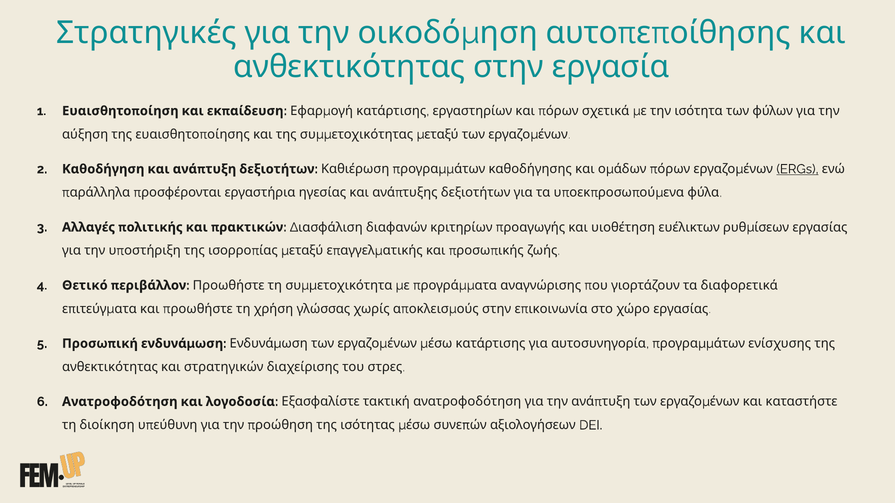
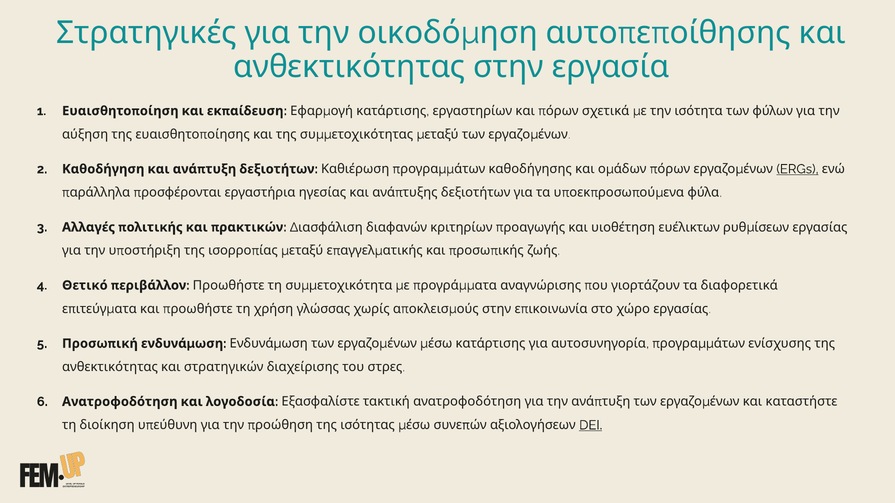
DEI underline: none -> present
